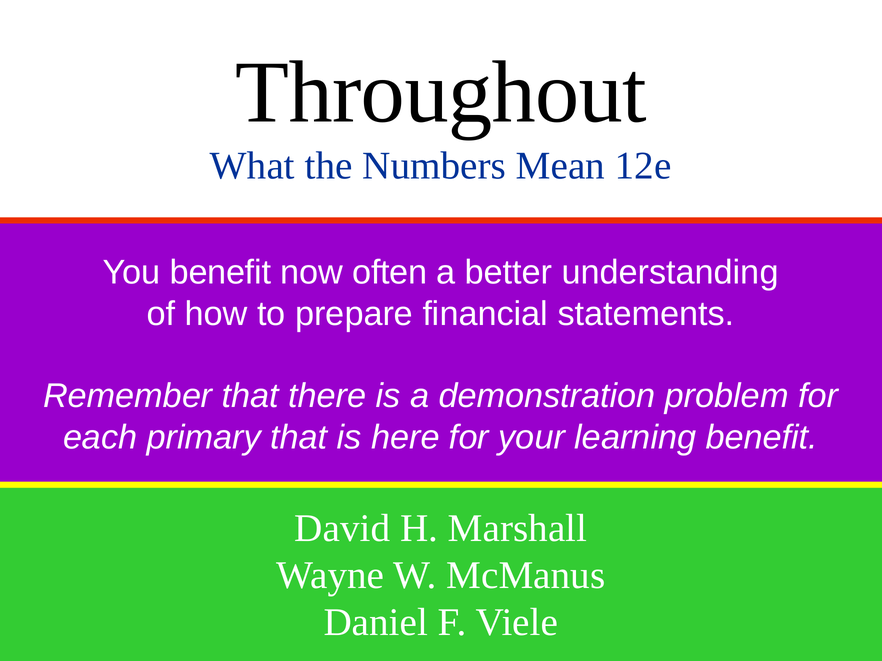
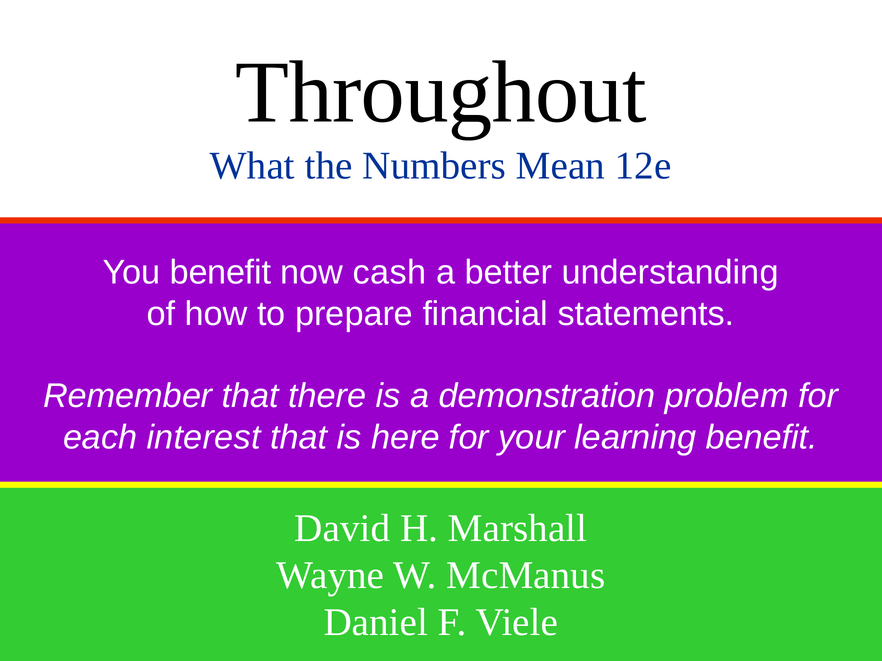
often: often -> cash
primary: primary -> interest
